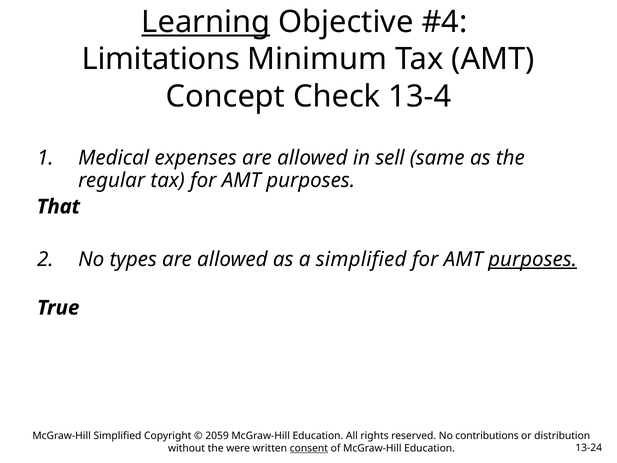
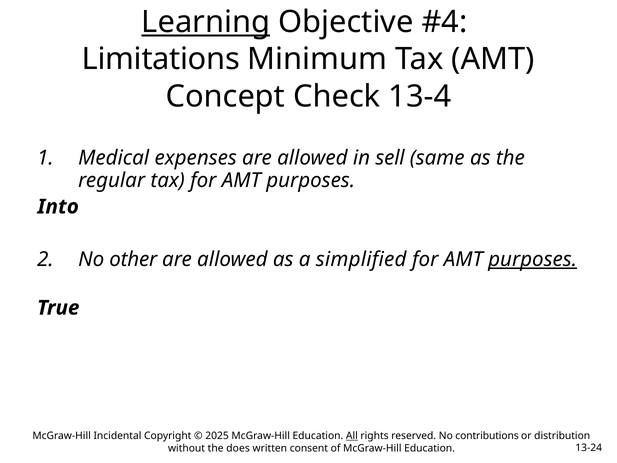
That: That -> Into
types: types -> other
McGraw-Hill Simplified: Simplified -> Incidental
2059: 2059 -> 2025
All underline: none -> present
were: were -> does
consent underline: present -> none
